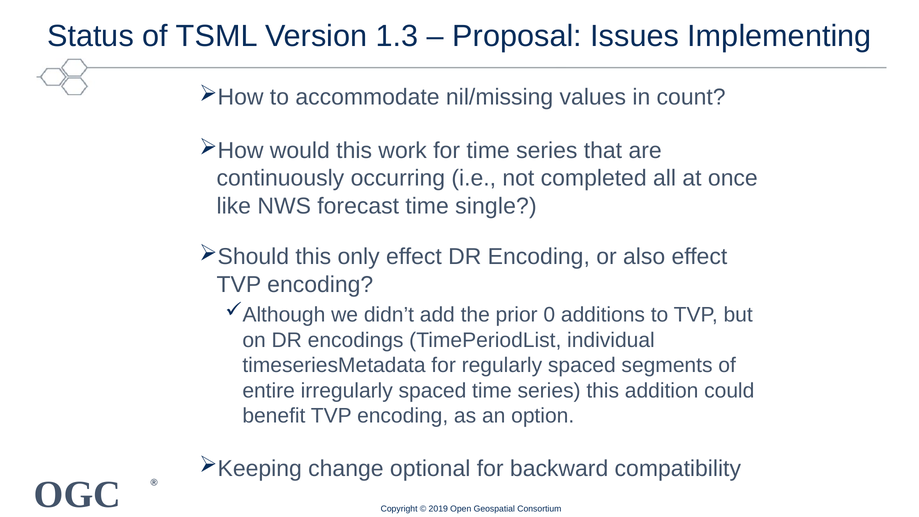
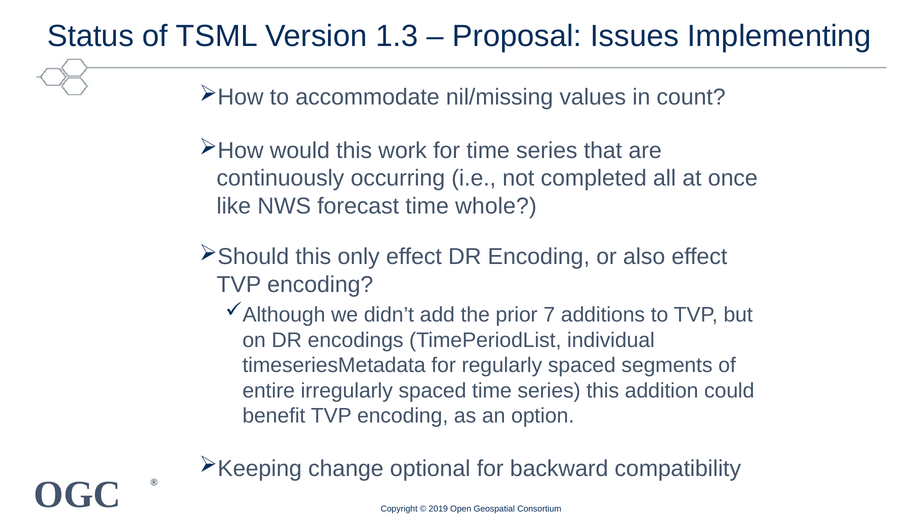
single: single -> whole
0: 0 -> 7
